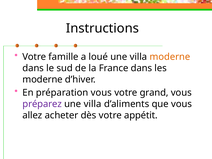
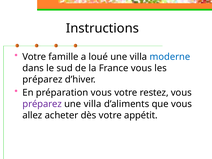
moderne at (170, 57) colour: orange -> blue
France dans: dans -> vous
moderne at (43, 79): moderne -> préparez
grand: grand -> restez
